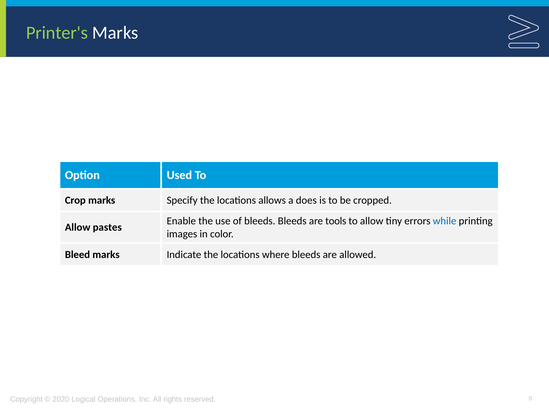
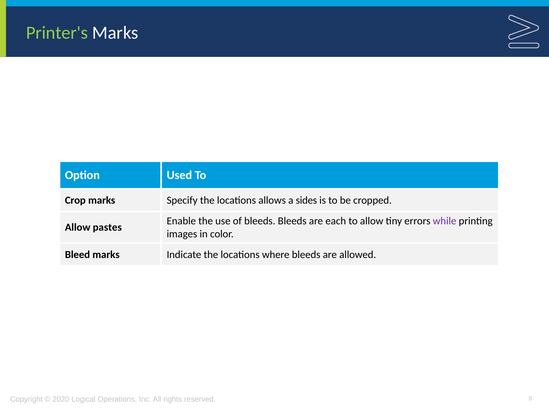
does: does -> sides
tools: tools -> each
while colour: blue -> purple
